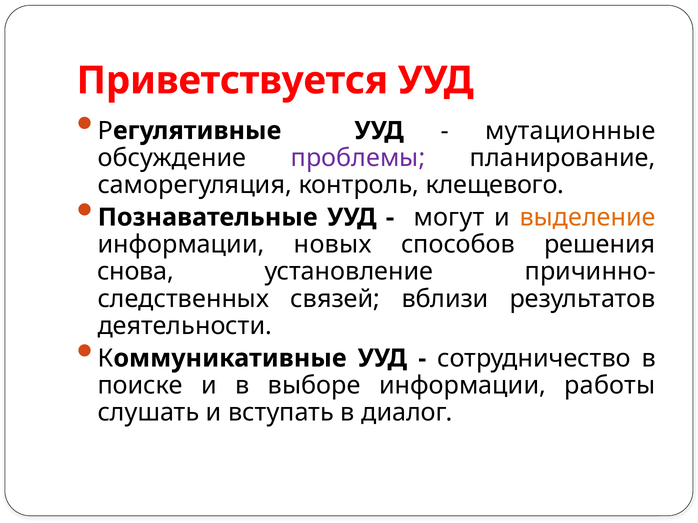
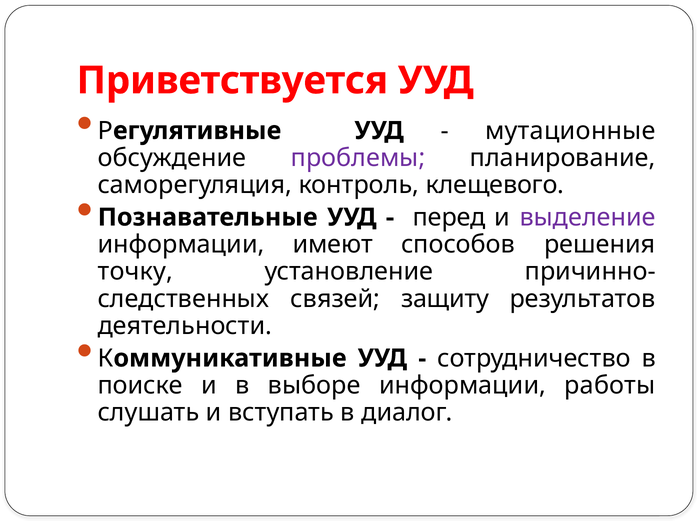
могут: могут -> перед
выделение colour: orange -> purple
новых: новых -> имеют
снова: снова -> точку
вблизи: вблизи -> защиту
